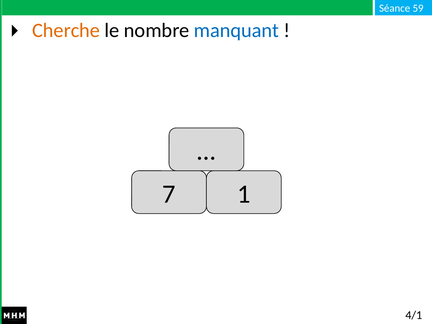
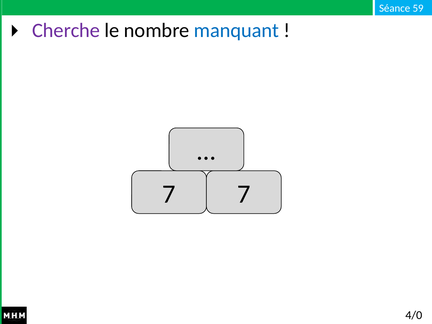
Cherche colour: orange -> purple
7 1: 1 -> 7
4/1: 4/1 -> 4/0
